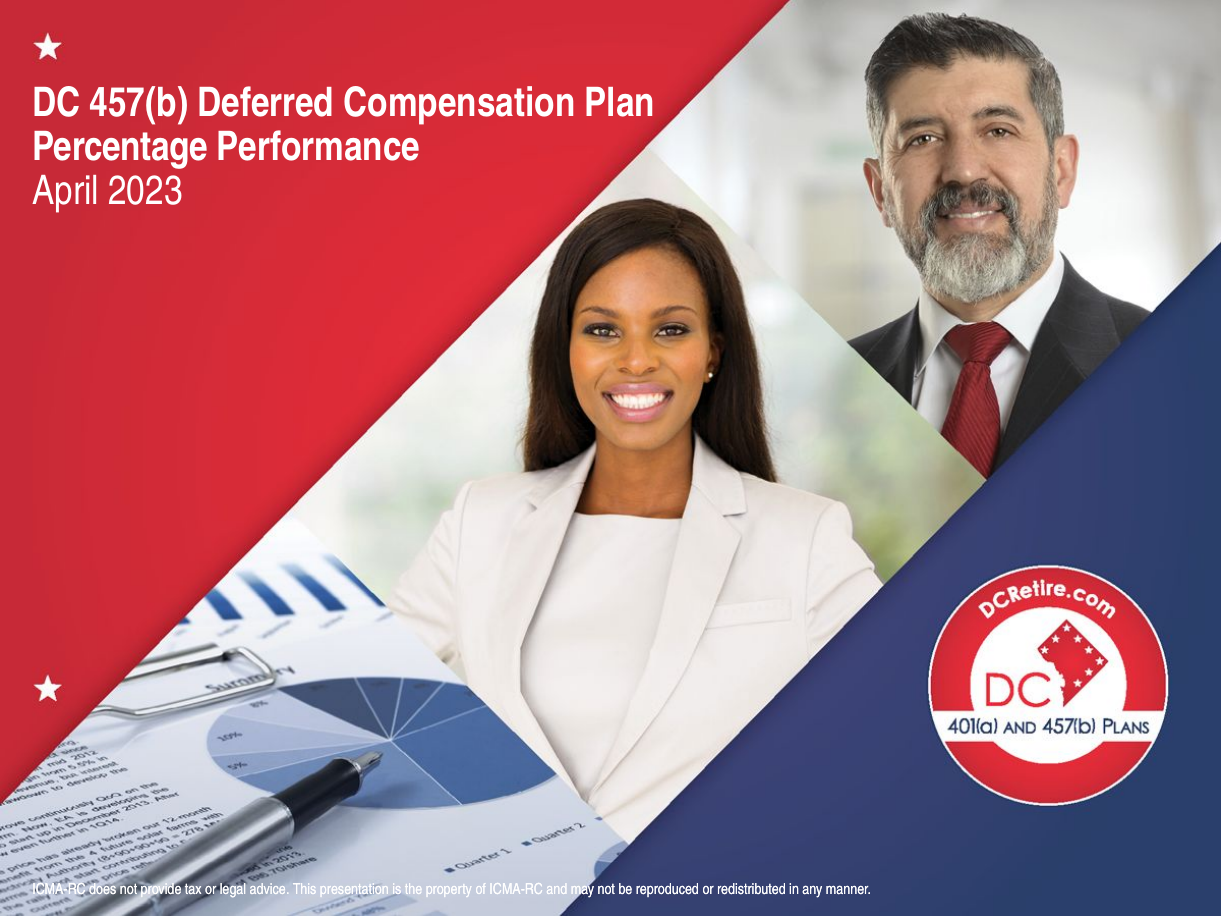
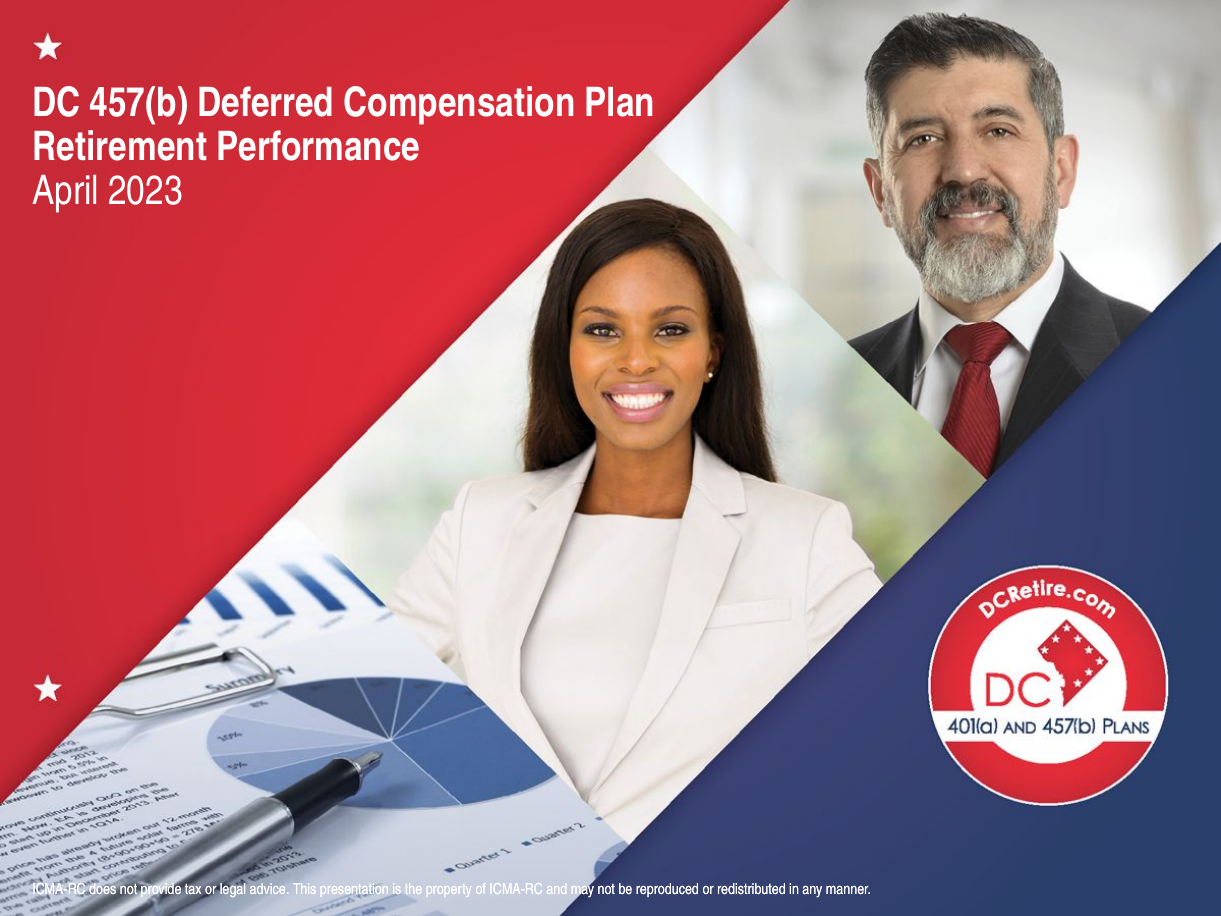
Percentage: Percentage -> Retirement
